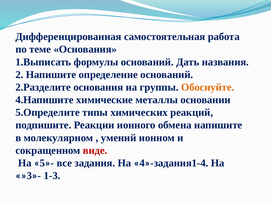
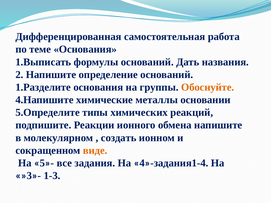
2.Разделите: 2.Разделите -> 1.Разделите
умений: умений -> создать
виде colour: red -> orange
